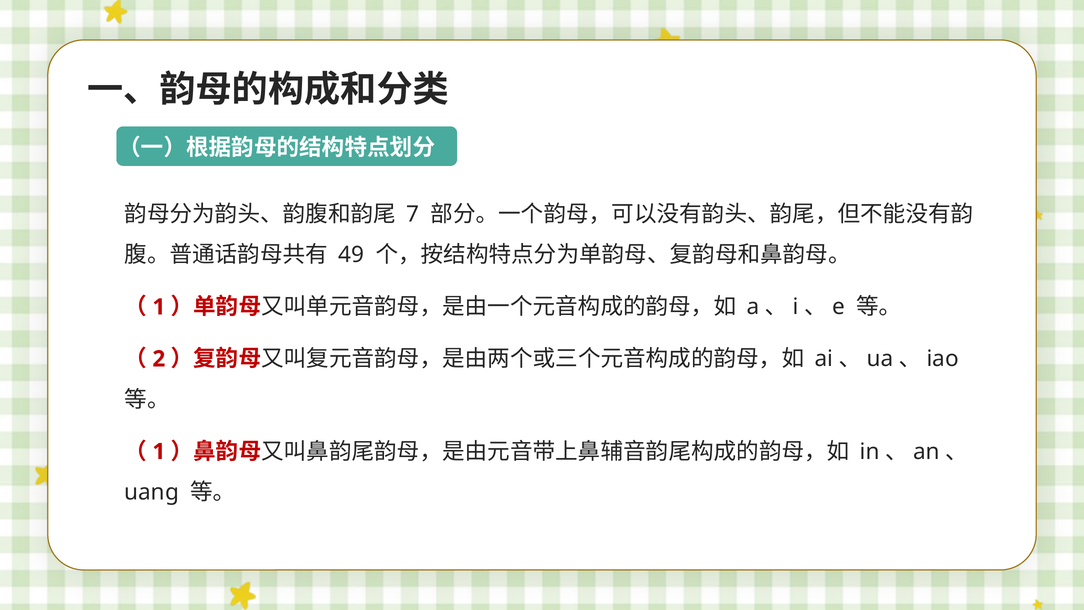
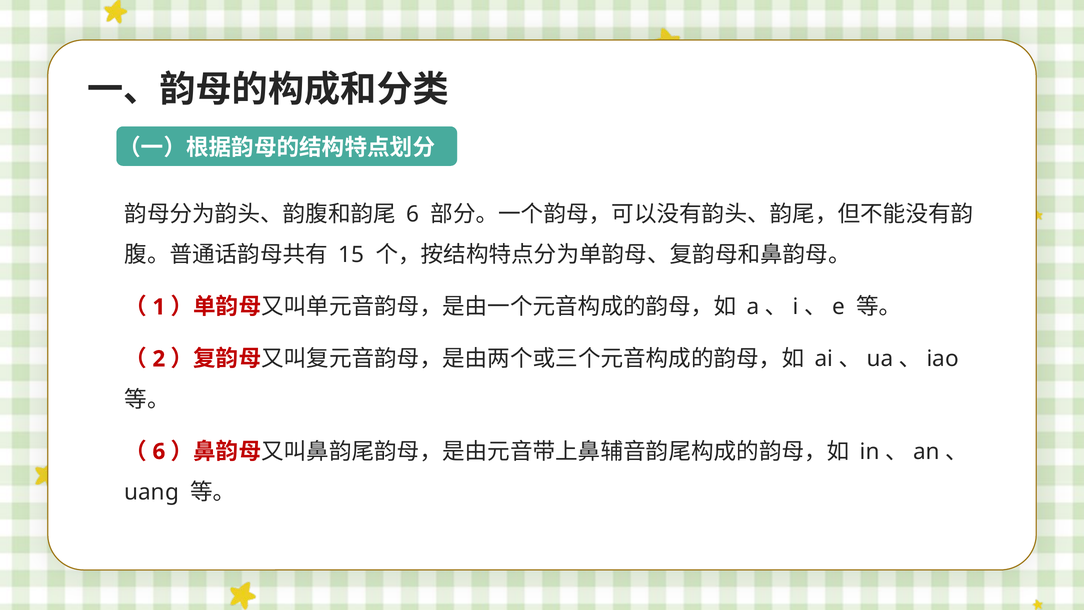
7 at (413, 214): 7 -> 6
49: 49 -> 15
1 at (159, 451): 1 -> 6
